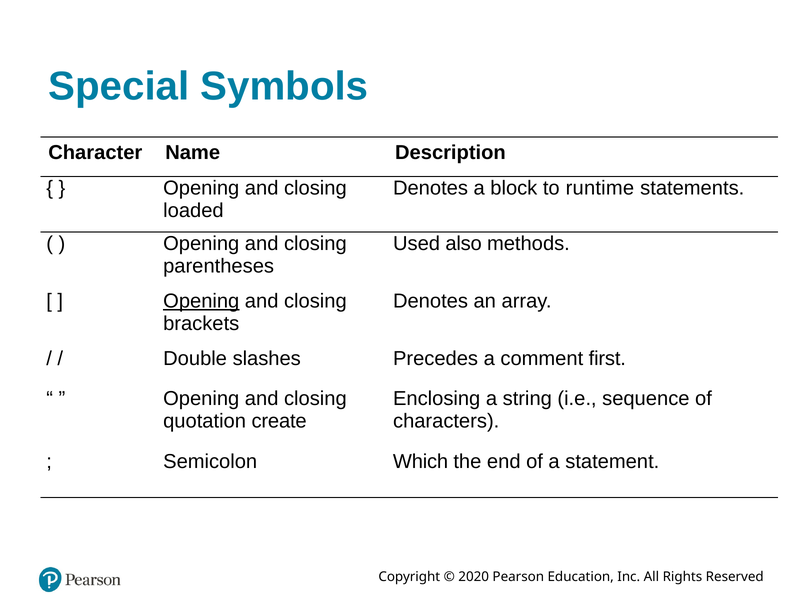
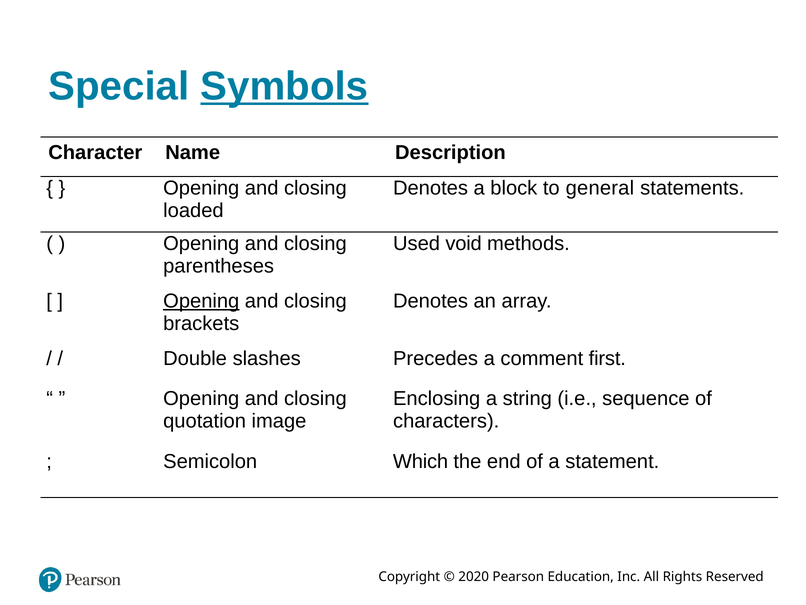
Symbols underline: none -> present
runtime: runtime -> general
also: also -> void
create: create -> image
